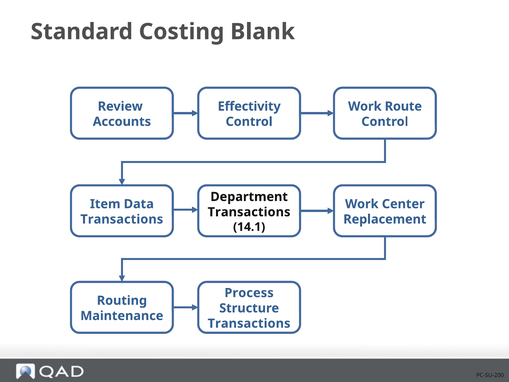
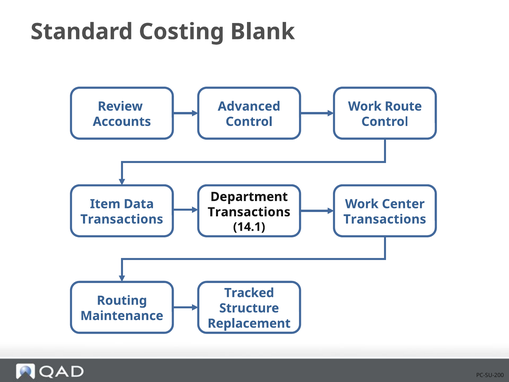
Effectivity: Effectivity -> Advanced
Replacement at (385, 219): Replacement -> Transactions
Process: Process -> Tracked
Transactions at (249, 323): Transactions -> Replacement
